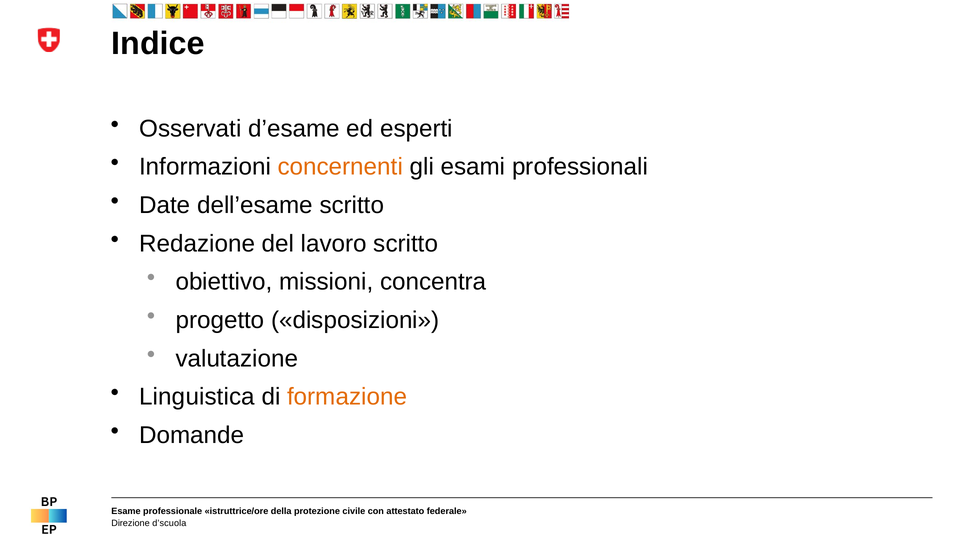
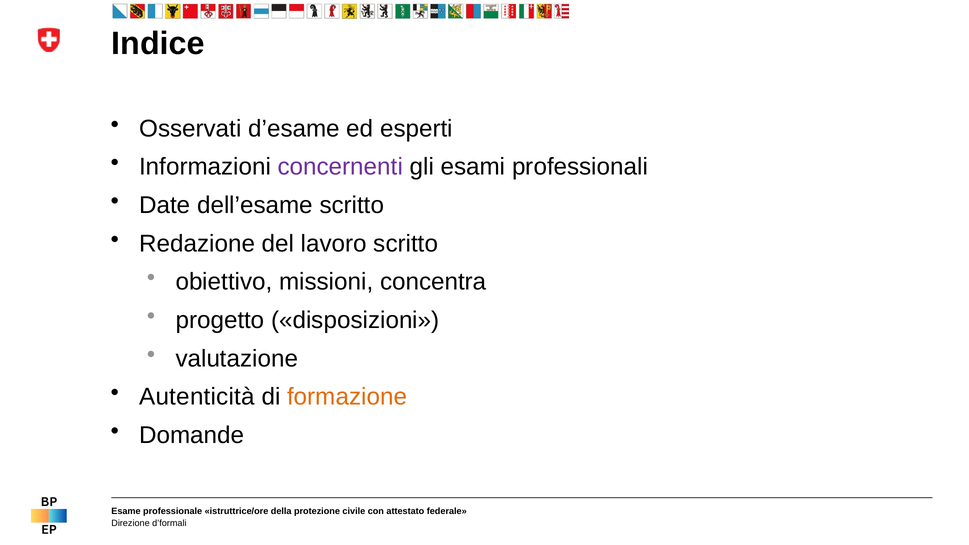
concernenti colour: orange -> purple
Linguistica: Linguistica -> Autenticità
d’scuola: d’scuola -> d’formali
